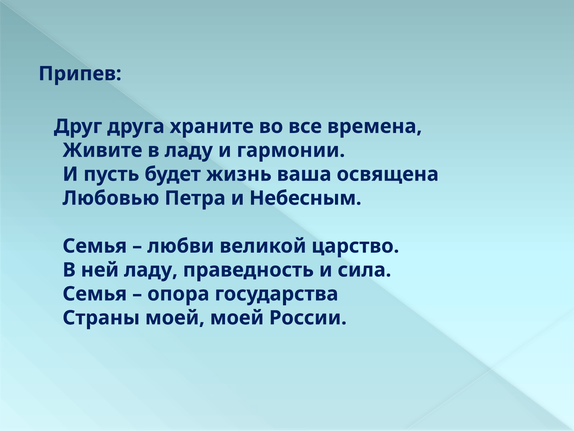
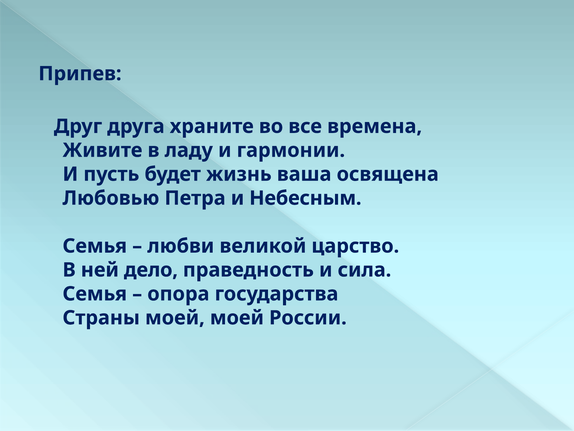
ней ладу: ладу -> дело
